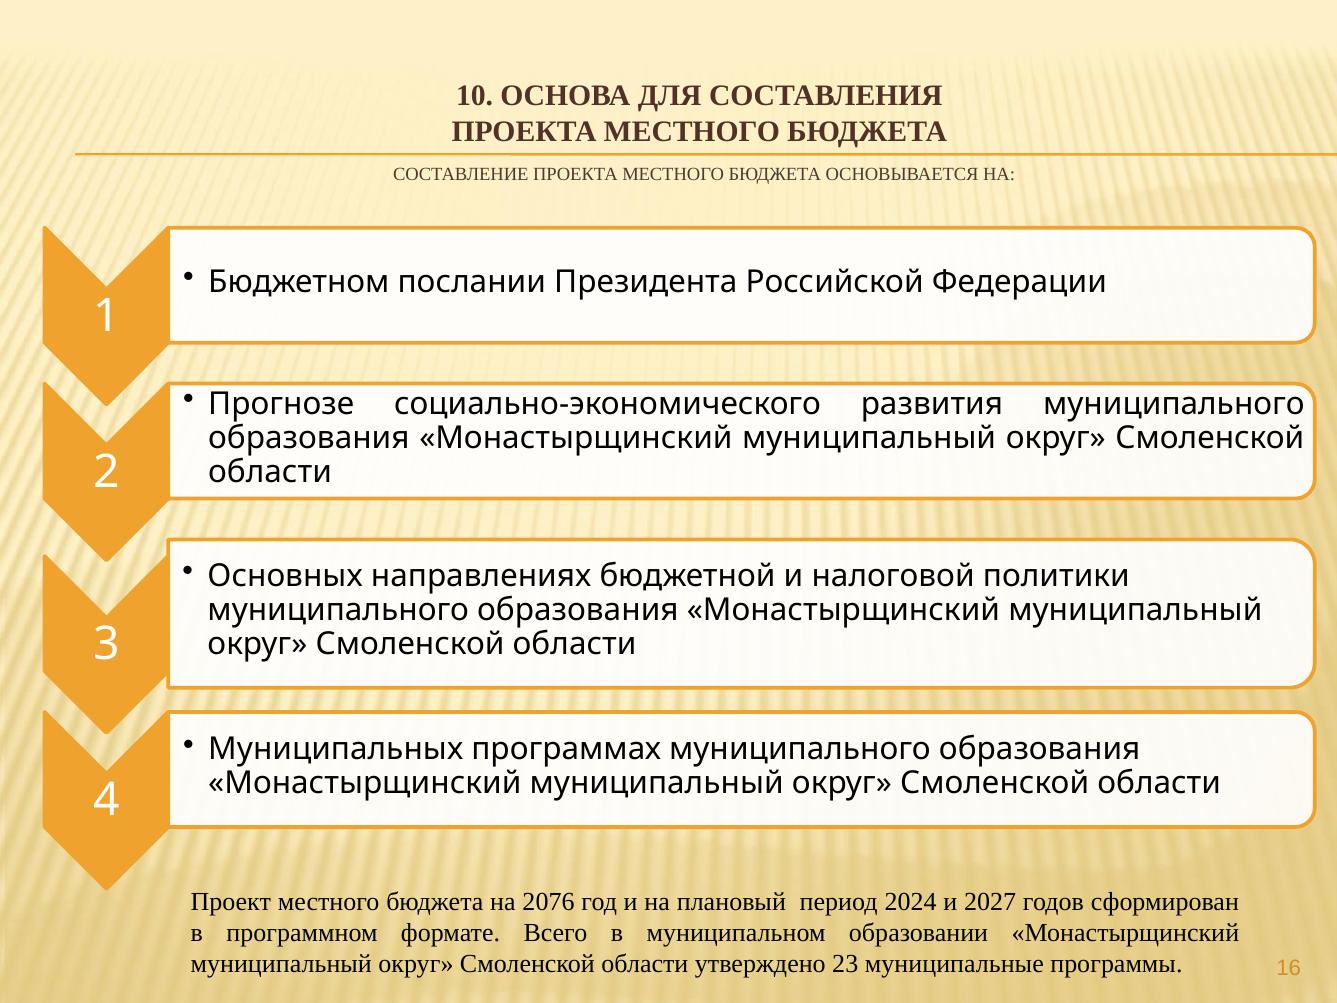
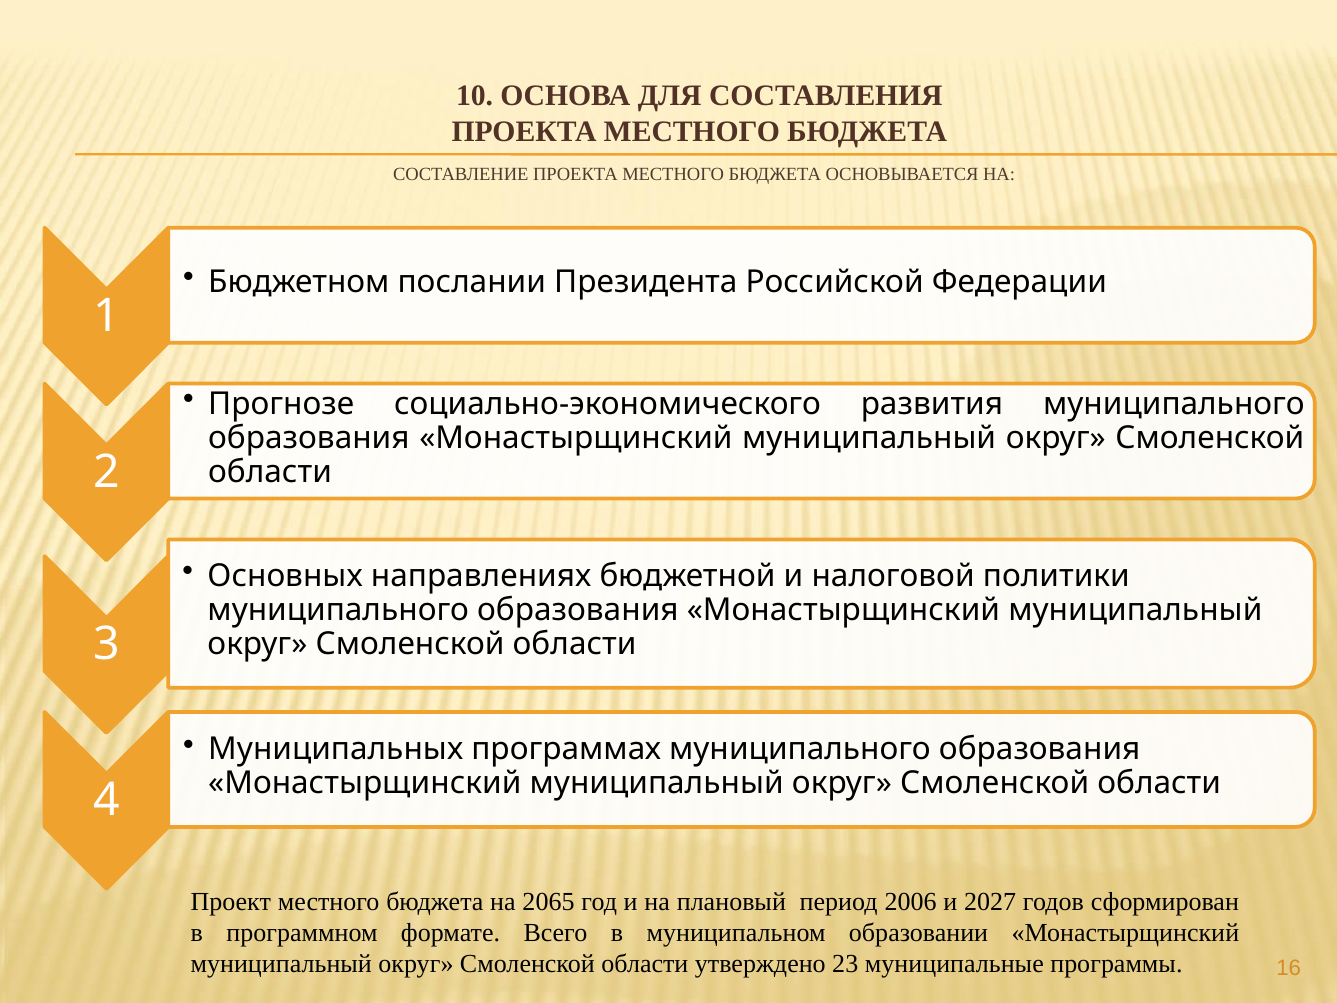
2076: 2076 -> 2065
2024: 2024 -> 2006
